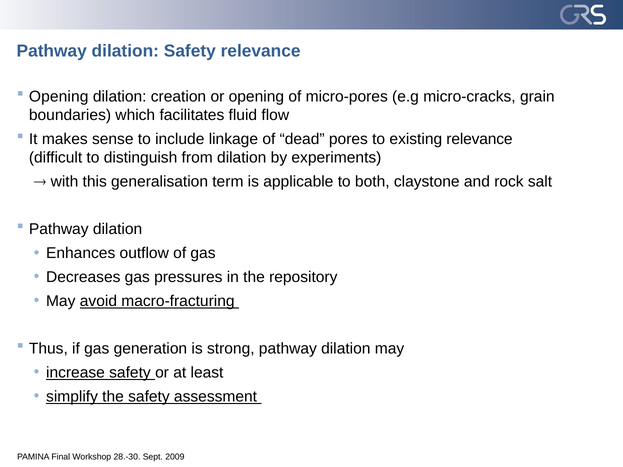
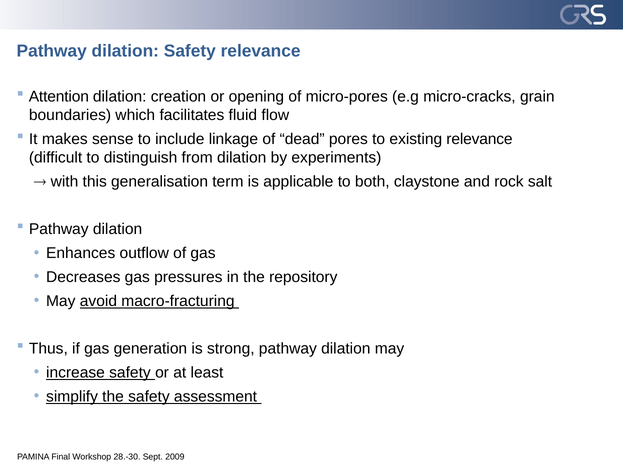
Opening at (59, 97): Opening -> Attention
